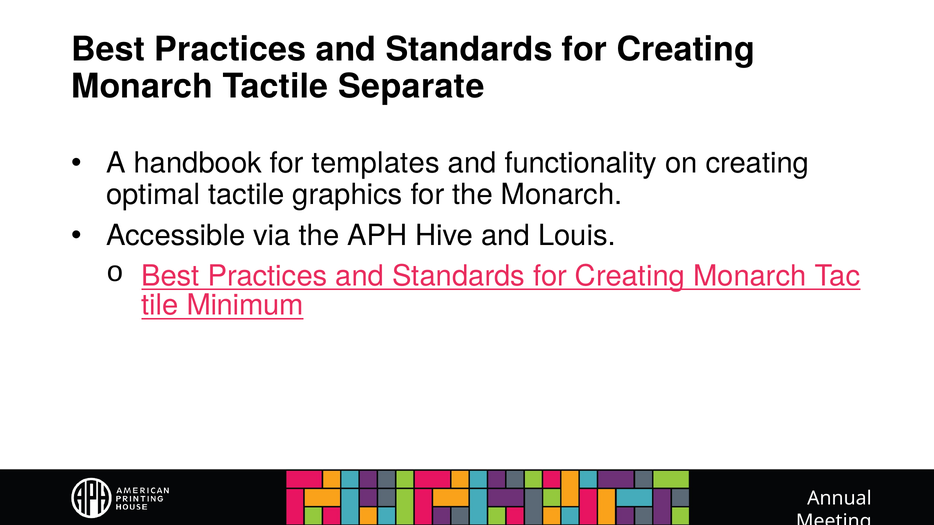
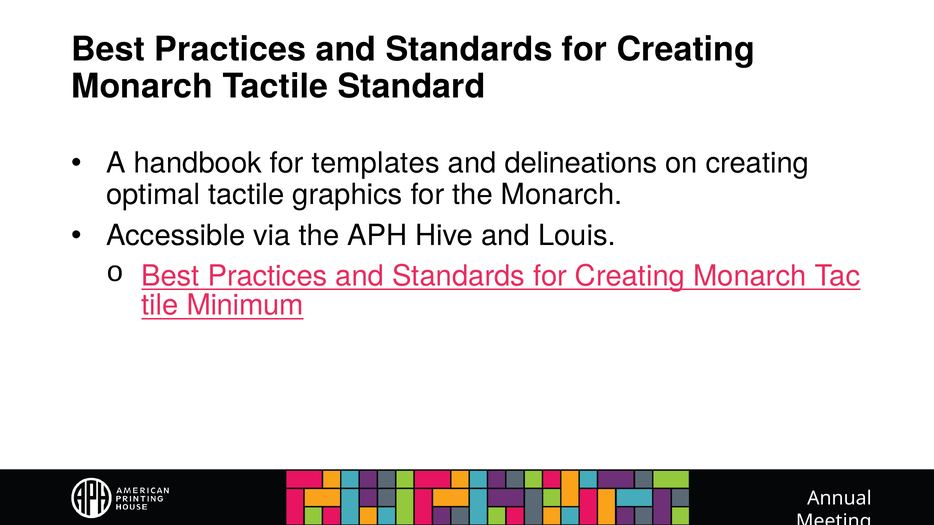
Separate: Separate -> Standard
functionality: functionality -> delineations
